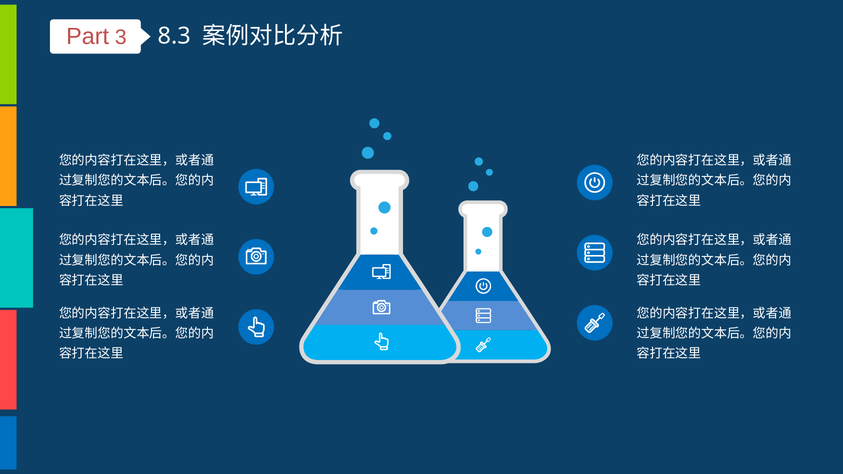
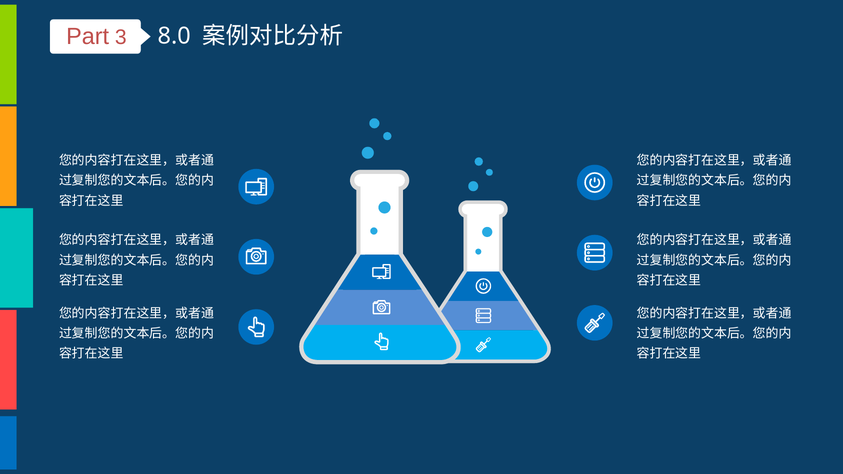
8.3: 8.3 -> 8.0
